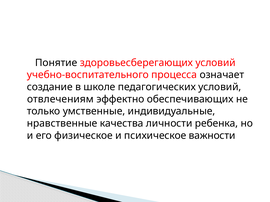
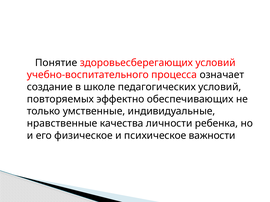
отвлечениям: отвлечениям -> повторяемых
